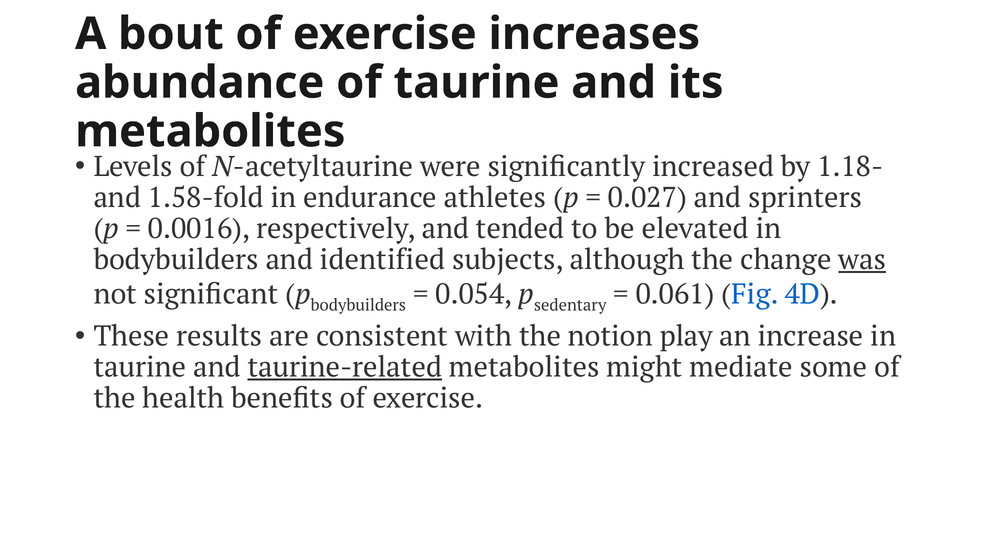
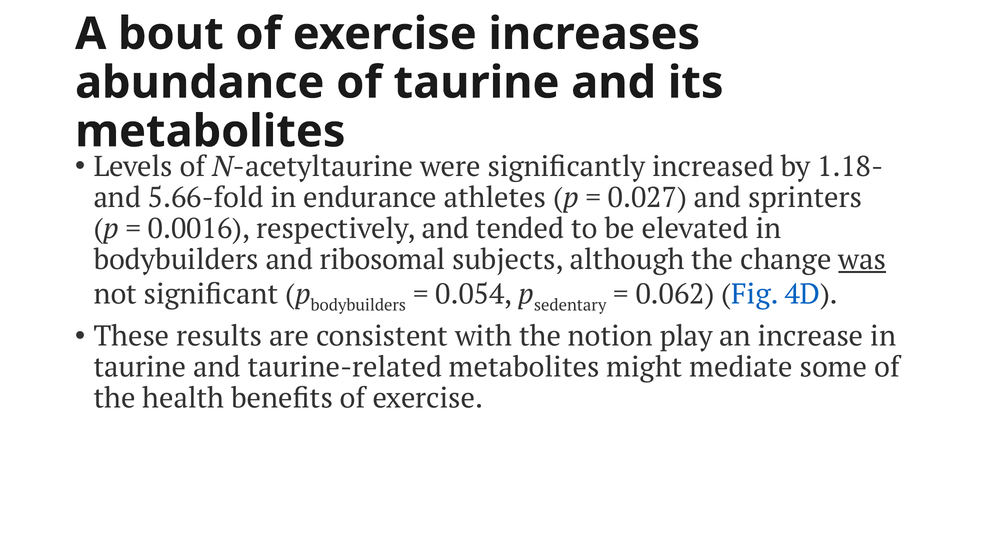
1.58-fold: 1.58-fold -> 5.66-fold
identified: identified -> ribosomal
0.061: 0.061 -> 0.062
taurine-related underline: present -> none
